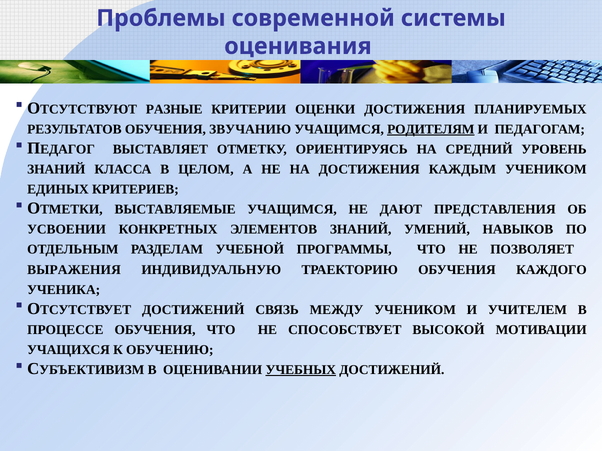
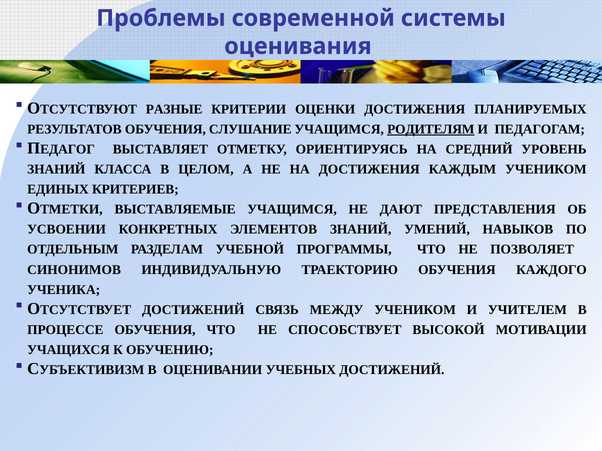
ЗВУЧАНИЮ: ЗВУЧАНИЮ -> СЛУШАНИЕ
ВЫРАЖЕНИЯ: ВЫРАЖЕНИЯ -> СИНОНИМОВ
УЧЕБНЫХ underline: present -> none
